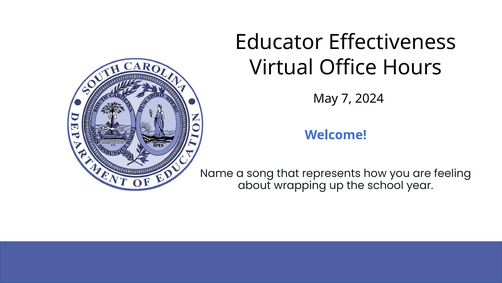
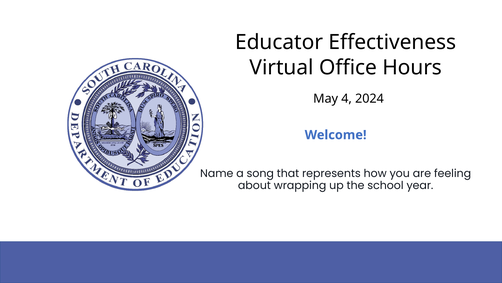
7: 7 -> 4
